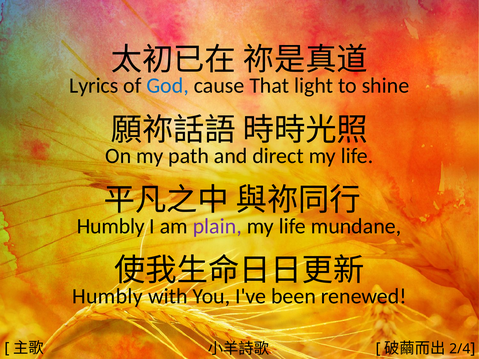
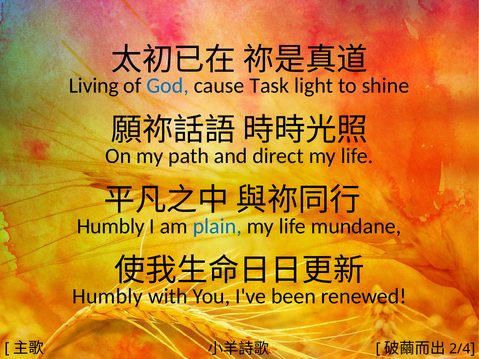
Lyrics: Lyrics -> Living
That: That -> Task
plain colour: purple -> blue
